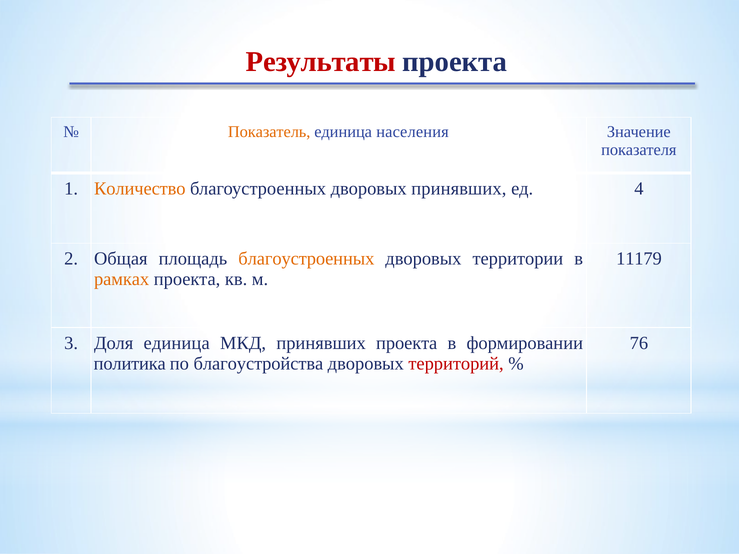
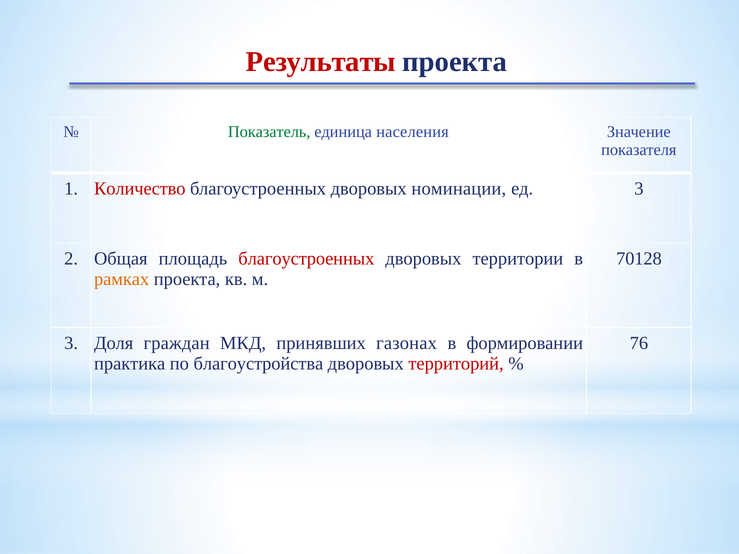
Показатель colour: orange -> green
Количество colour: orange -> red
дворовых принявших: принявших -> номинации
ед 4: 4 -> 3
благоустроенных at (306, 259) colour: orange -> red
11179: 11179 -> 70128
Доля единица: единица -> граждан
принявших проекта: проекта -> газонах
политика: политика -> практика
